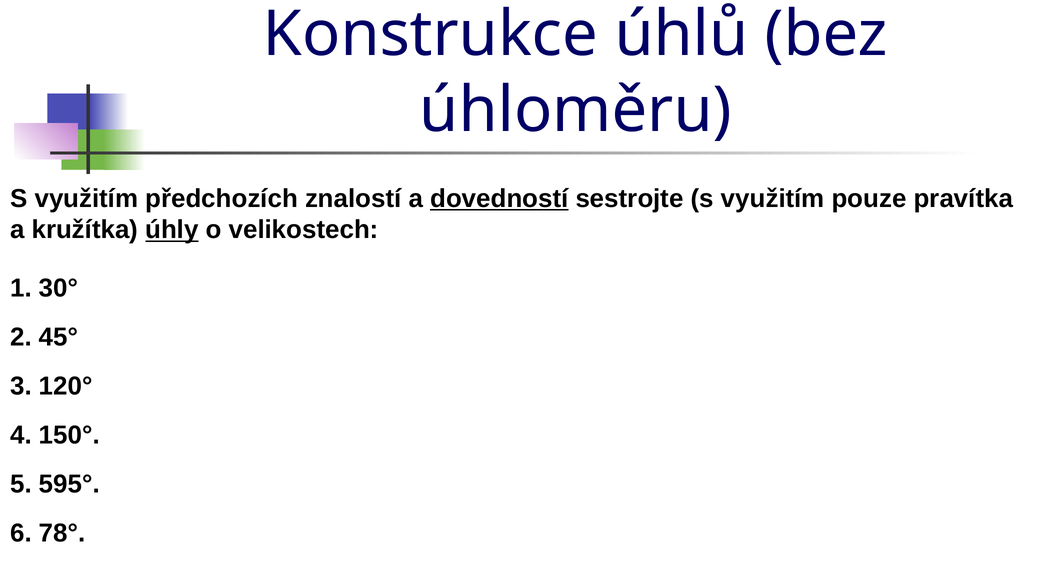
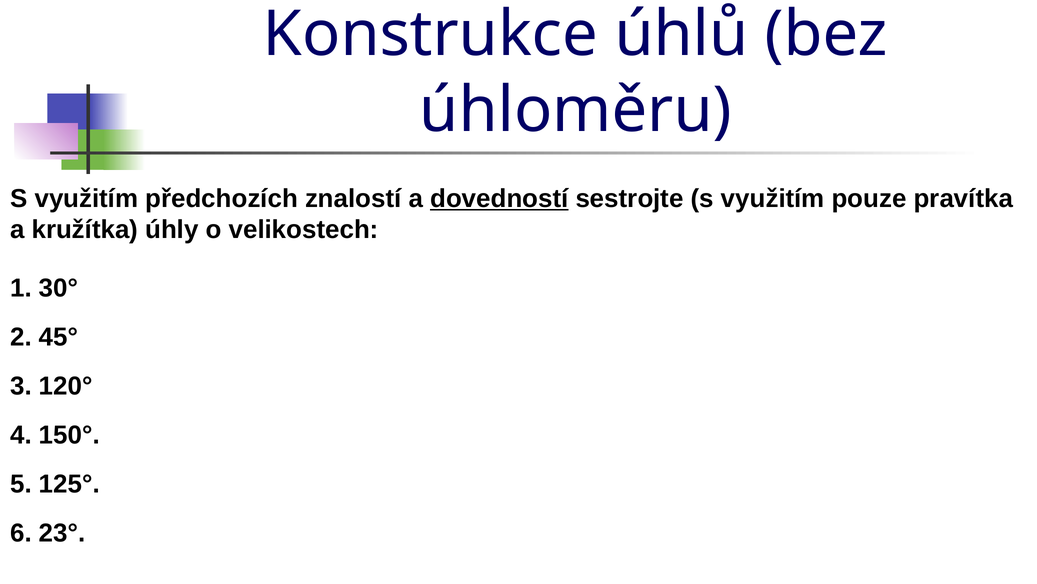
úhly underline: present -> none
595°: 595° -> 125°
78°: 78° -> 23°
